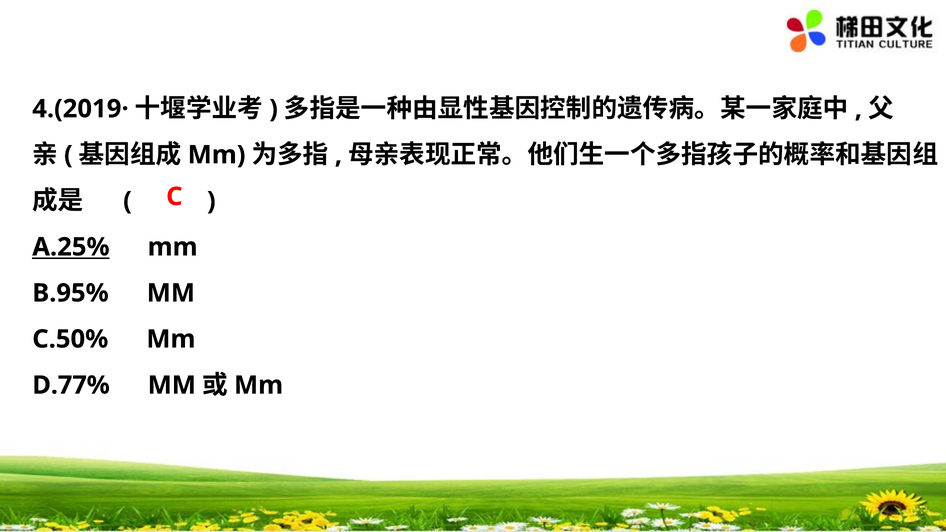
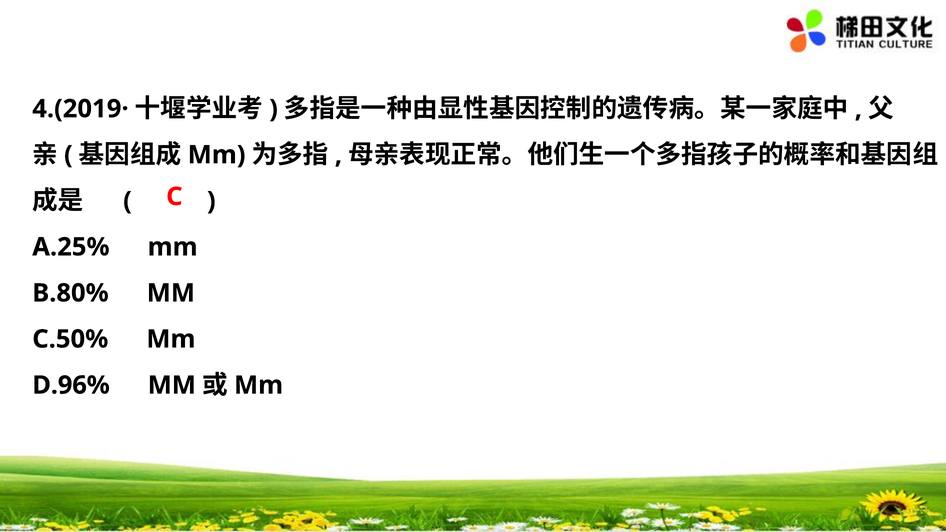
A.25% underline: present -> none
B.95%: B.95% -> B.80%
D.77%: D.77% -> D.96%
